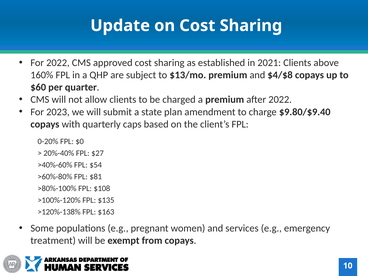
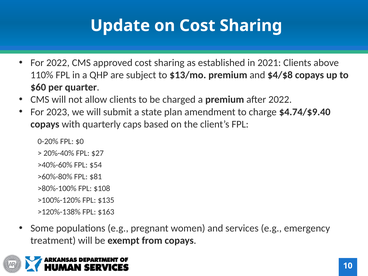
160%: 160% -> 110%
$9.80/$9.40: $9.80/$9.40 -> $4.74/$9.40
